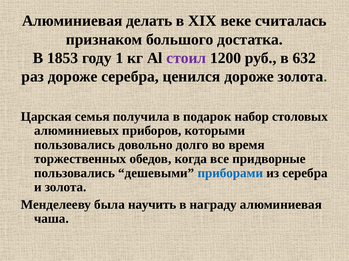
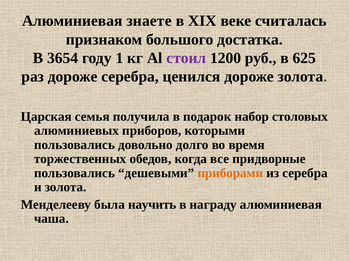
делать: делать -> знаете
1853: 1853 -> 3654
632: 632 -> 625
приборами colour: blue -> orange
